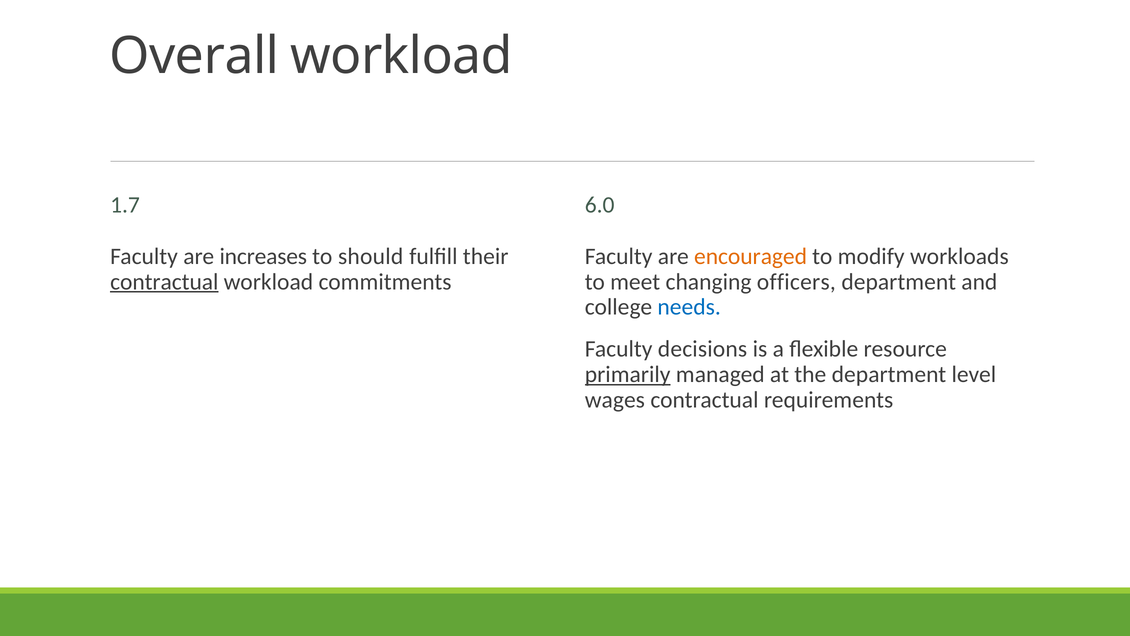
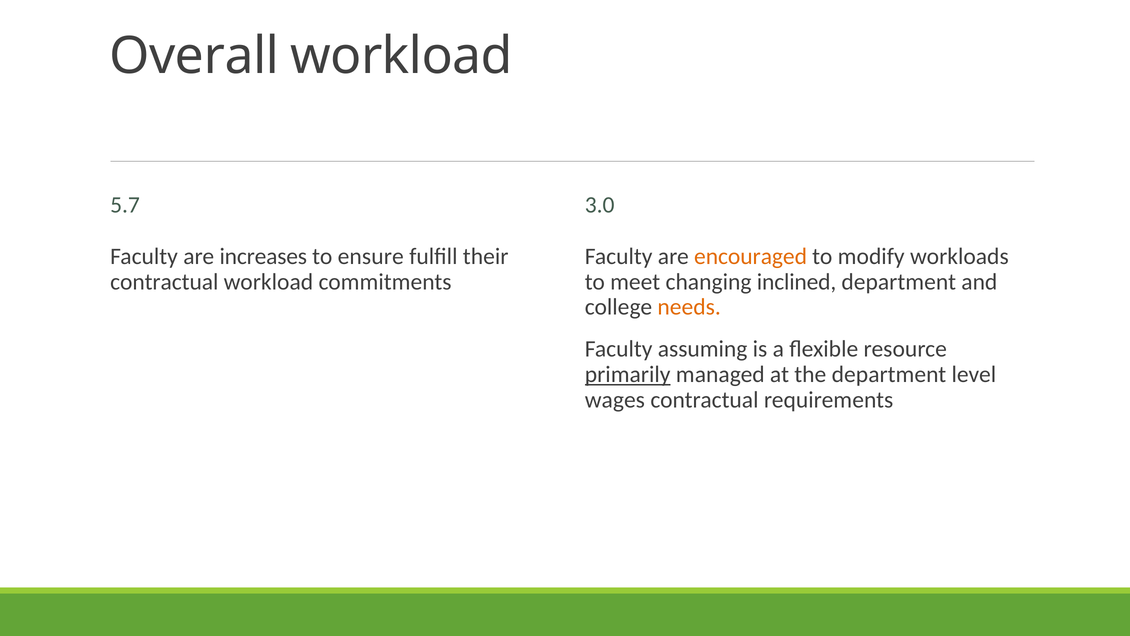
1.7: 1.7 -> 5.7
6.0: 6.0 -> 3.0
should: should -> ensure
contractual at (164, 282) underline: present -> none
officers: officers -> inclined
needs colour: blue -> orange
decisions: decisions -> assuming
